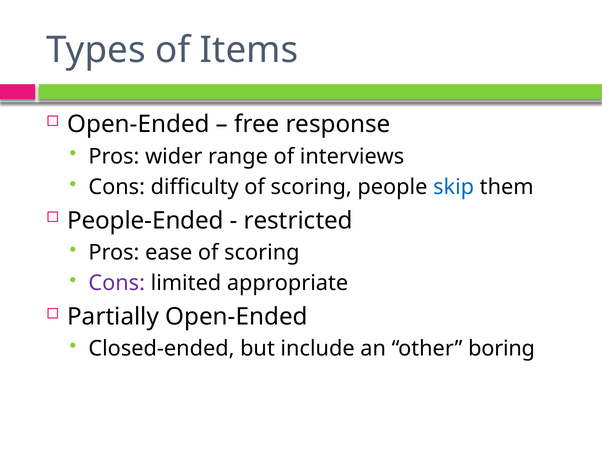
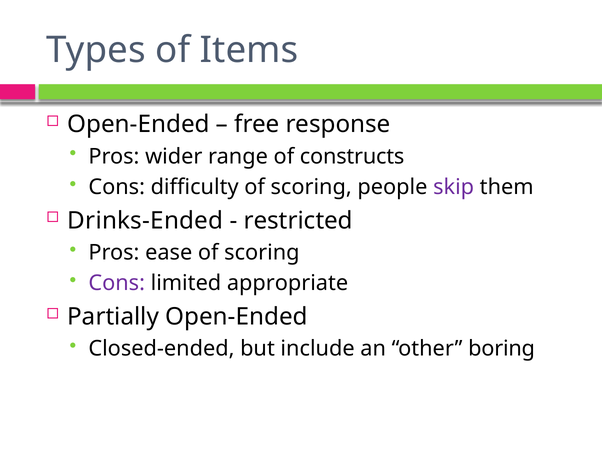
interviews: interviews -> constructs
skip colour: blue -> purple
People-Ended: People-Ended -> Drinks-Ended
